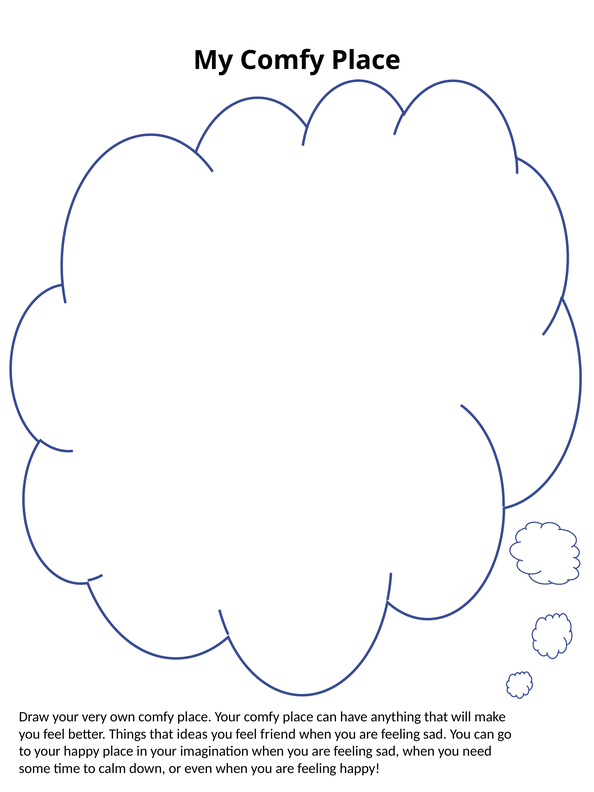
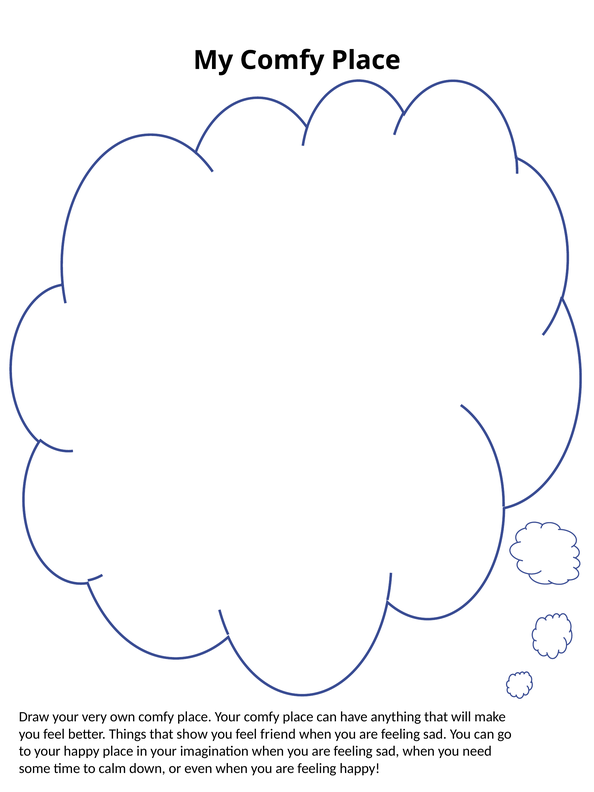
ideas: ideas -> show
